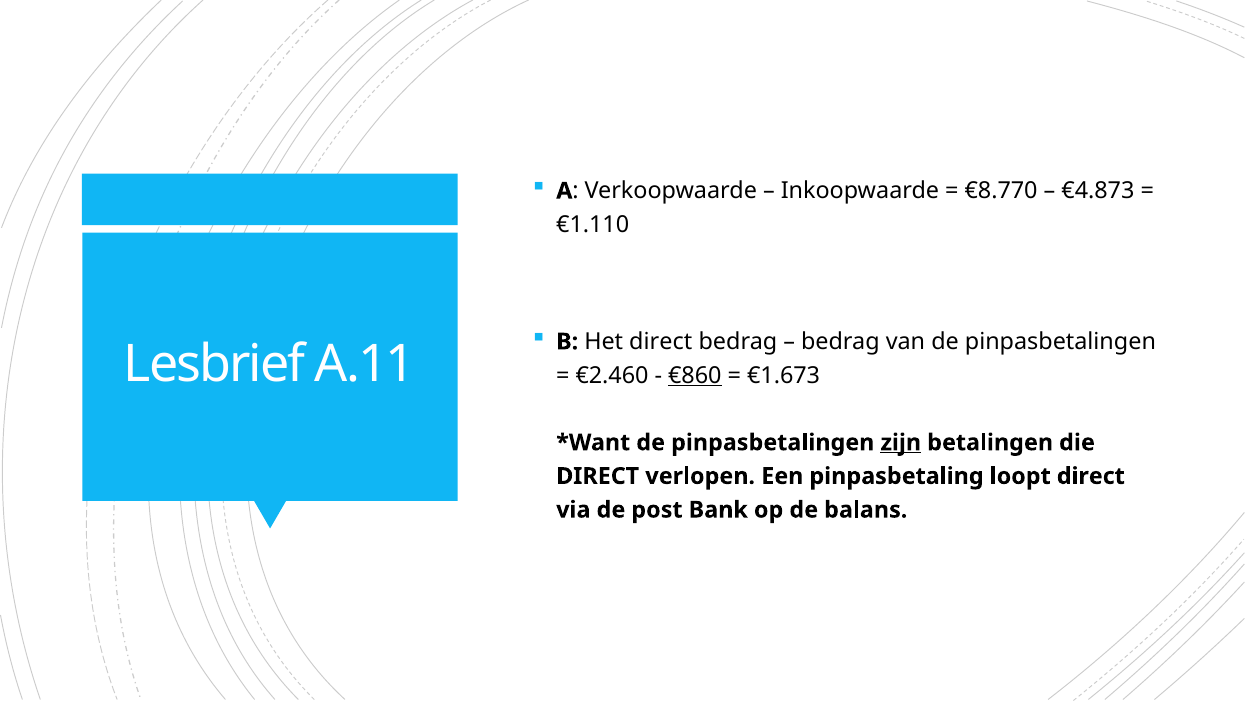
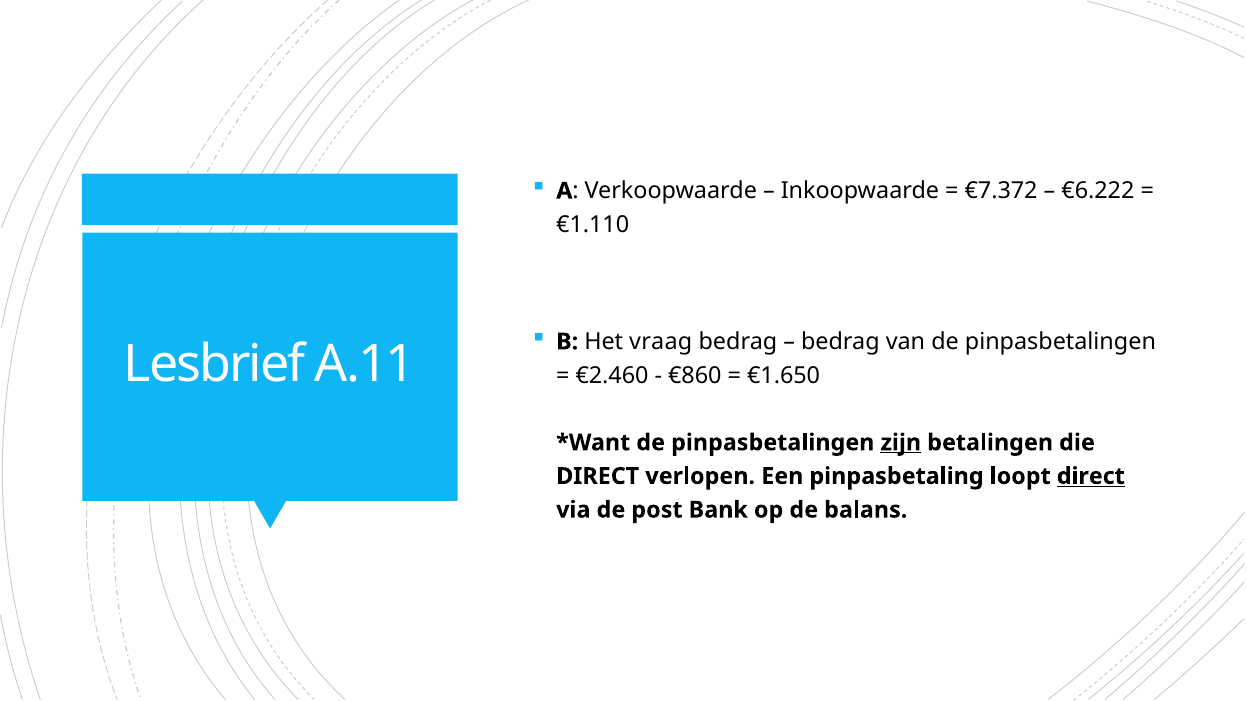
€8.770: €8.770 -> €7.372
€4.873: €4.873 -> €6.222
Het direct: direct -> vraag
€860 underline: present -> none
€1.673: €1.673 -> €1.650
direct at (1091, 477) underline: none -> present
